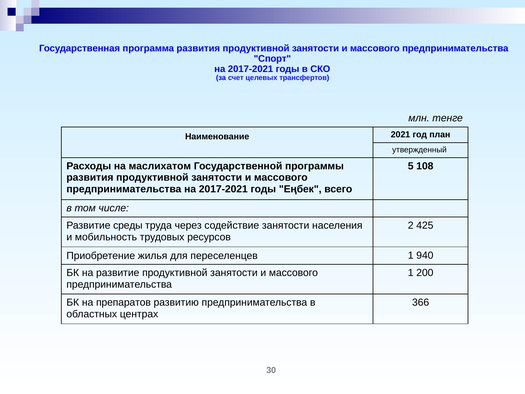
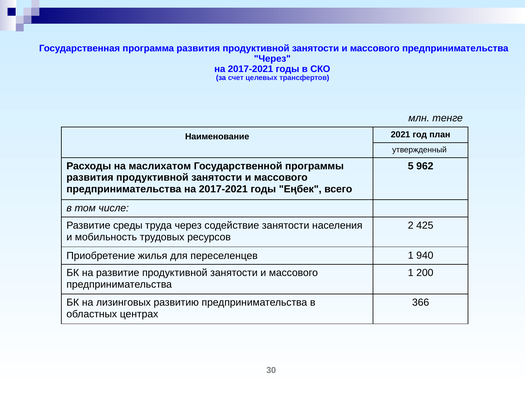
Спорт at (272, 59): Спорт -> Через
108: 108 -> 962
препаратов: препаратов -> лизинговых
